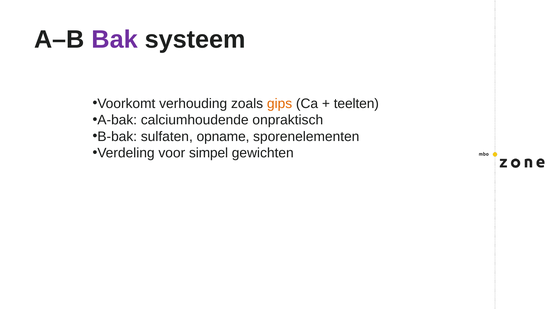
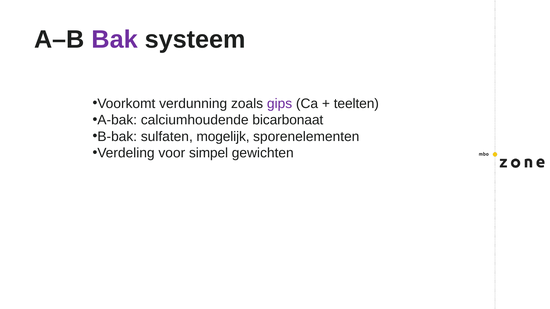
verhouding: verhouding -> verdunning
gips colour: orange -> purple
onpraktisch: onpraktisch -> bicarbonaat
opname: opname -> mogelijk
